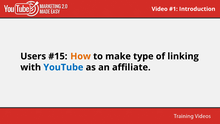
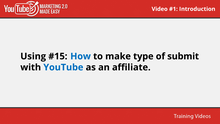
Users: Users -> Using
How colour: orange -> blue
linking: linking -> submit
